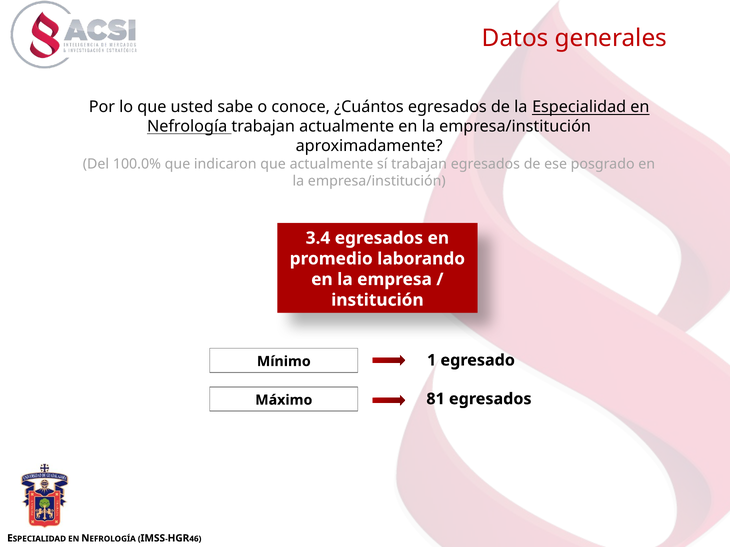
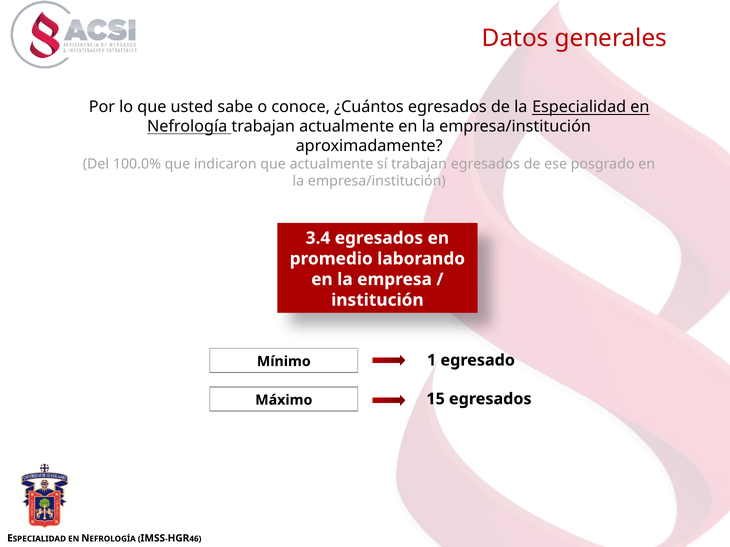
81: 81 -> 15
